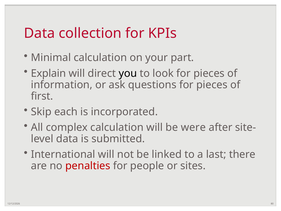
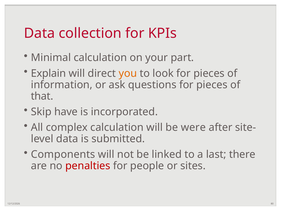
you colour: black -> orange
first: first -> that
each: each -> have
International: International -> Components
